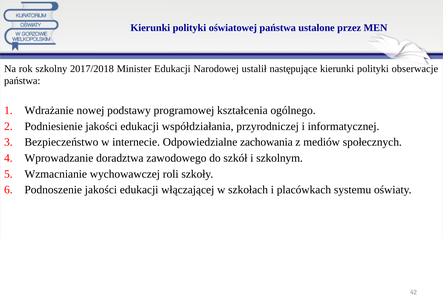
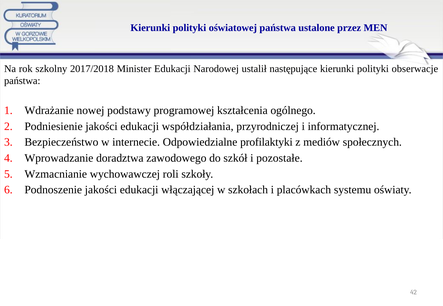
zachowania: zachowania -> profilaktyki
szkolnym: szkolnym -> pozostałe
